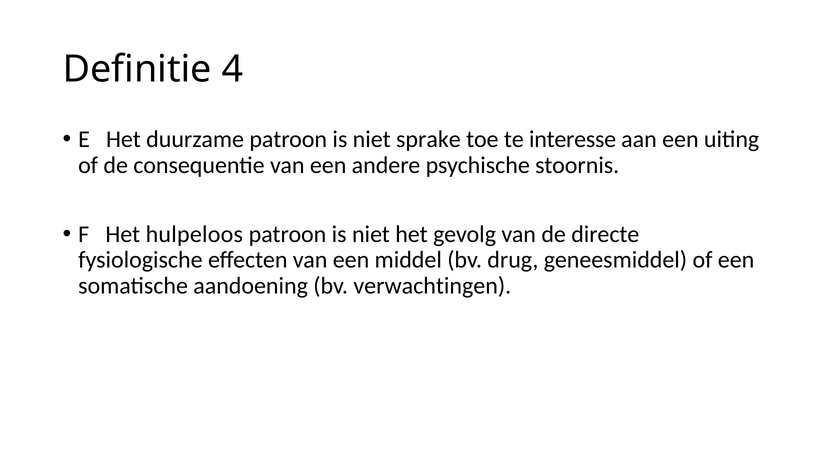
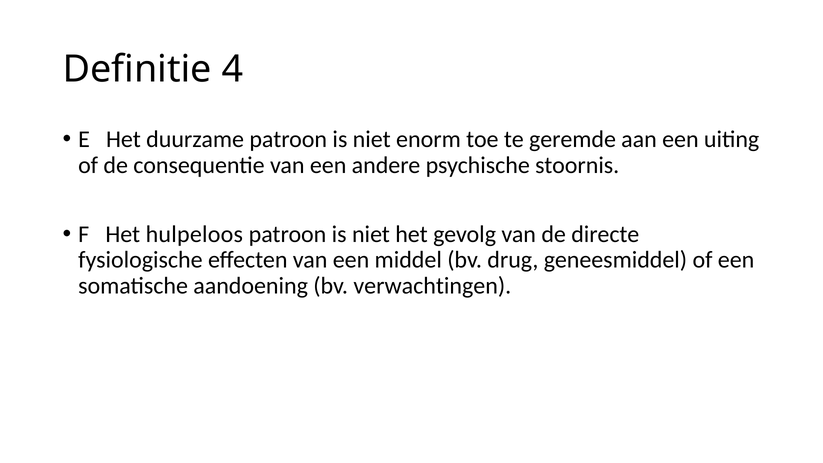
sprake: sprake -> enorm
interesse: interesse -> geremde
